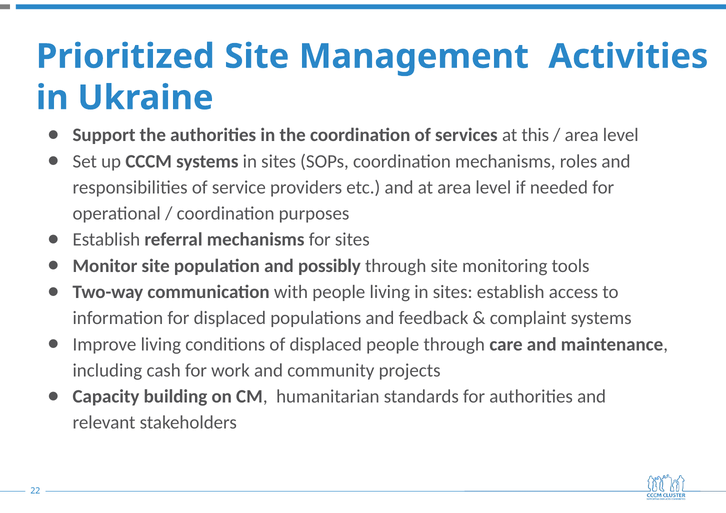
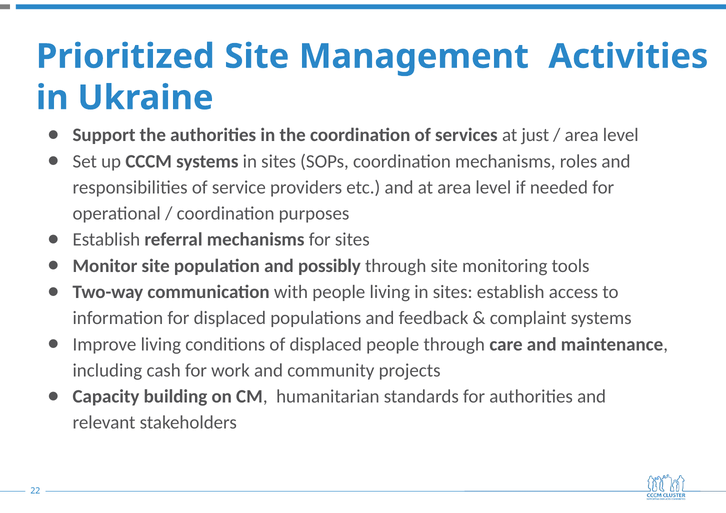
this: this -> just
